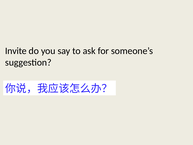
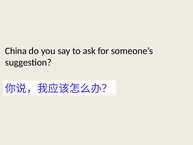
Invite: Invite -> China
